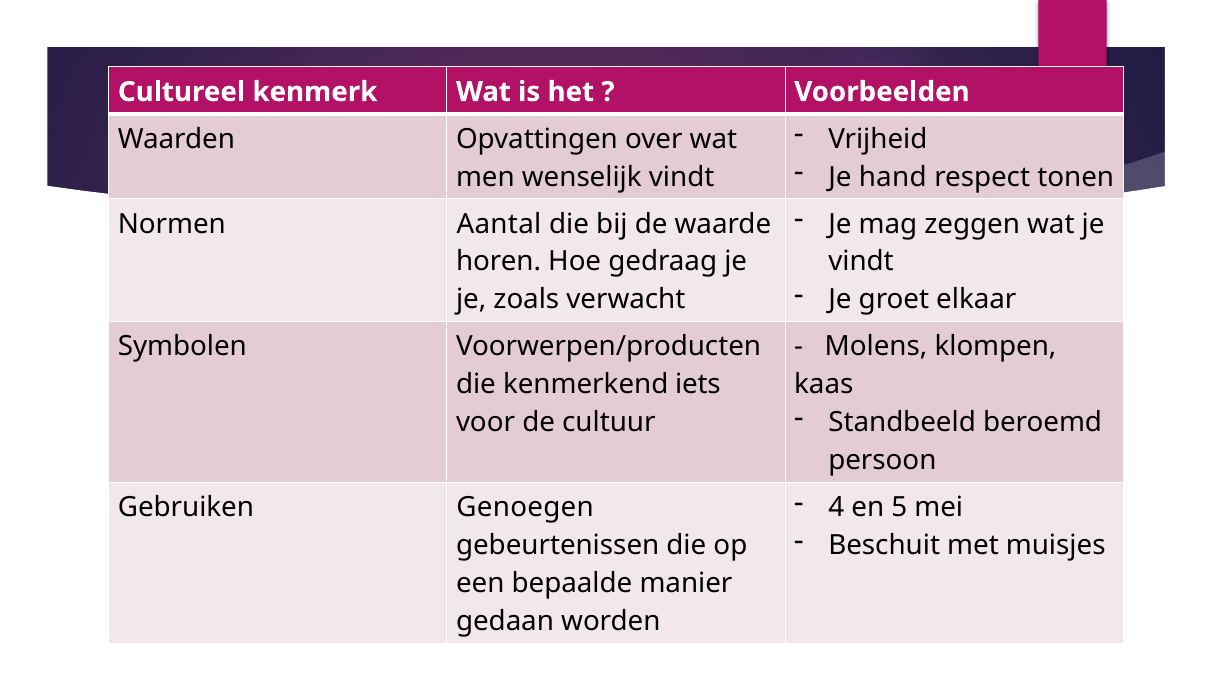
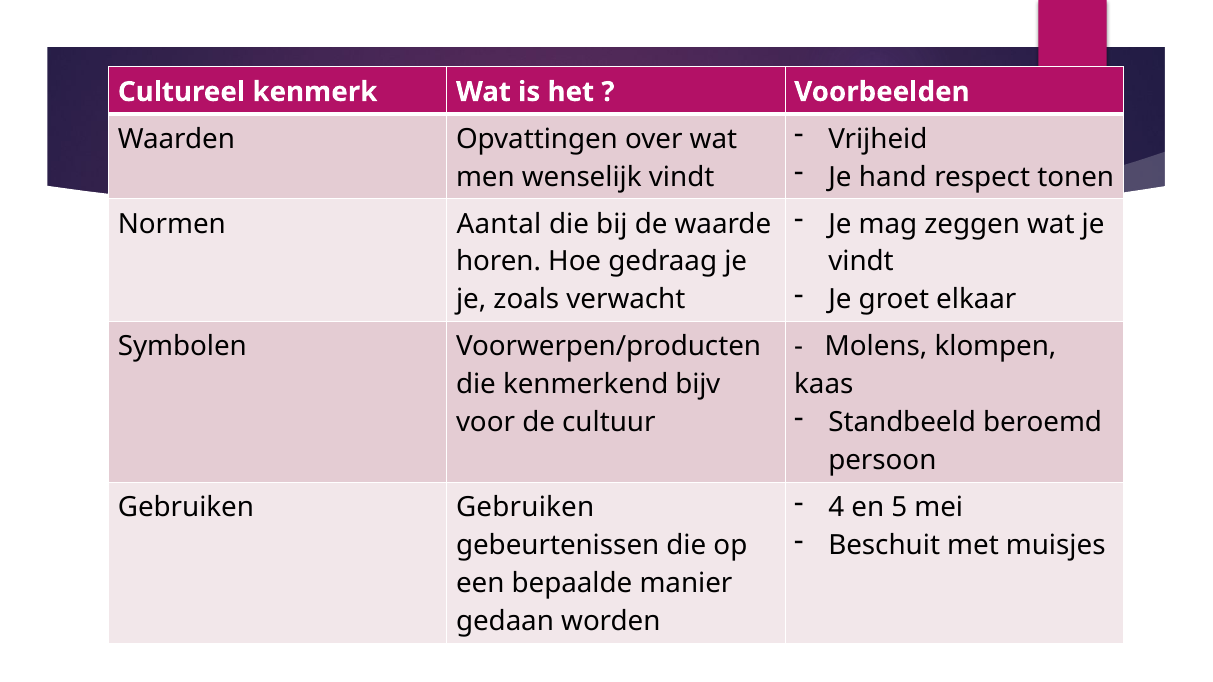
iets: iets -> bijv
Gebruiken Genoegen: Genoegen -> Gebruiken
